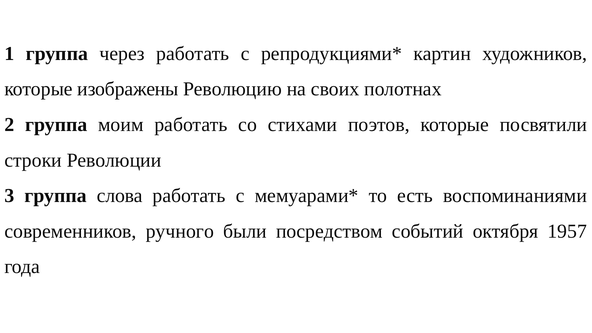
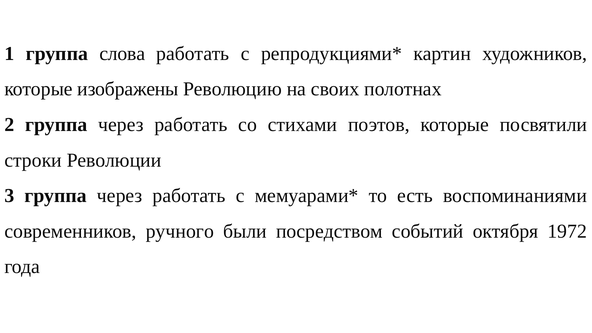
через: через -> слова
2 группа моим: моим -> через
3 группа слова: слова -> через
1957: 1957 -> 1972
